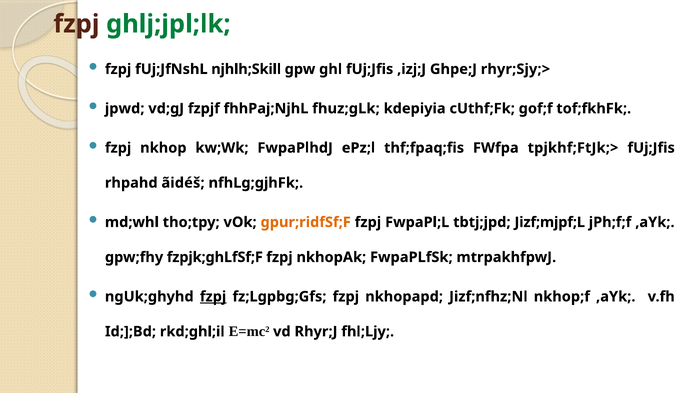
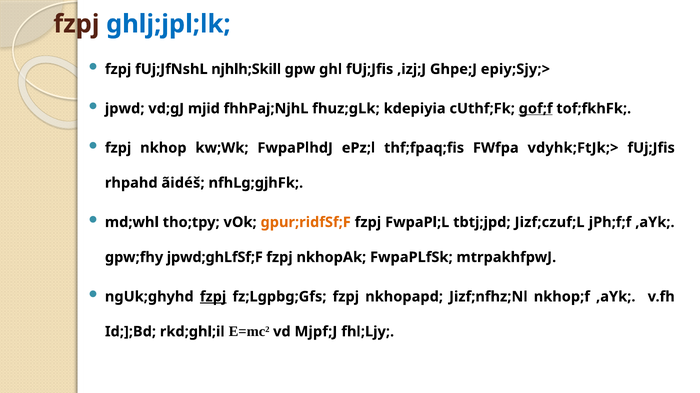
ghlj;jpl;lk colour: green -> blue
rhyr;Sjy;>: rhyr;Sjy;> -> epiy;Sjy;>
fzpjf: fzpjf -> mjid
gof;f underline: none -> present
tpjkhf;FtJk;>: tpjkhf;FtJk;> -> vdyhk;FtJk;>
Jizf;mjpf;L: Jizf;mjpf;L -> Jizf;czuf;L
fzpjk;ghLfSf;F: fzpjk;ghLfSf;F -> jpwd;ghLfSf;F
Rhyr;J: Rhyr;J -> Mjpf;J
